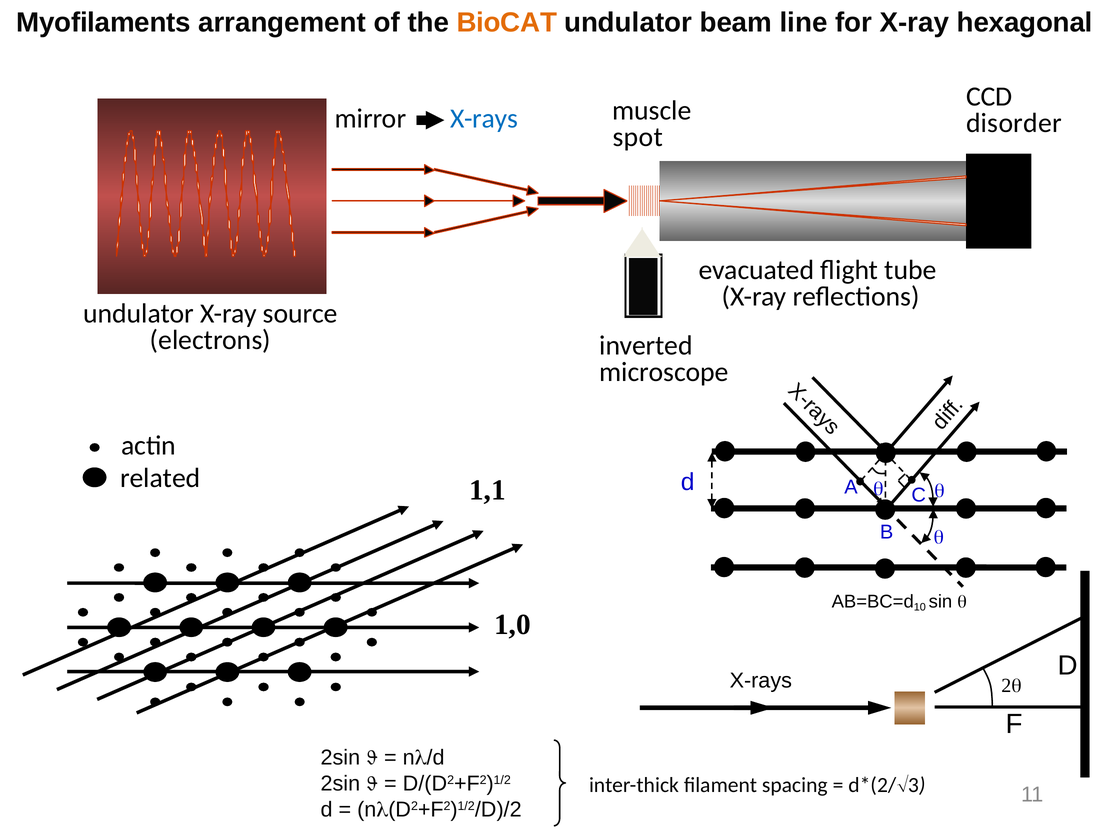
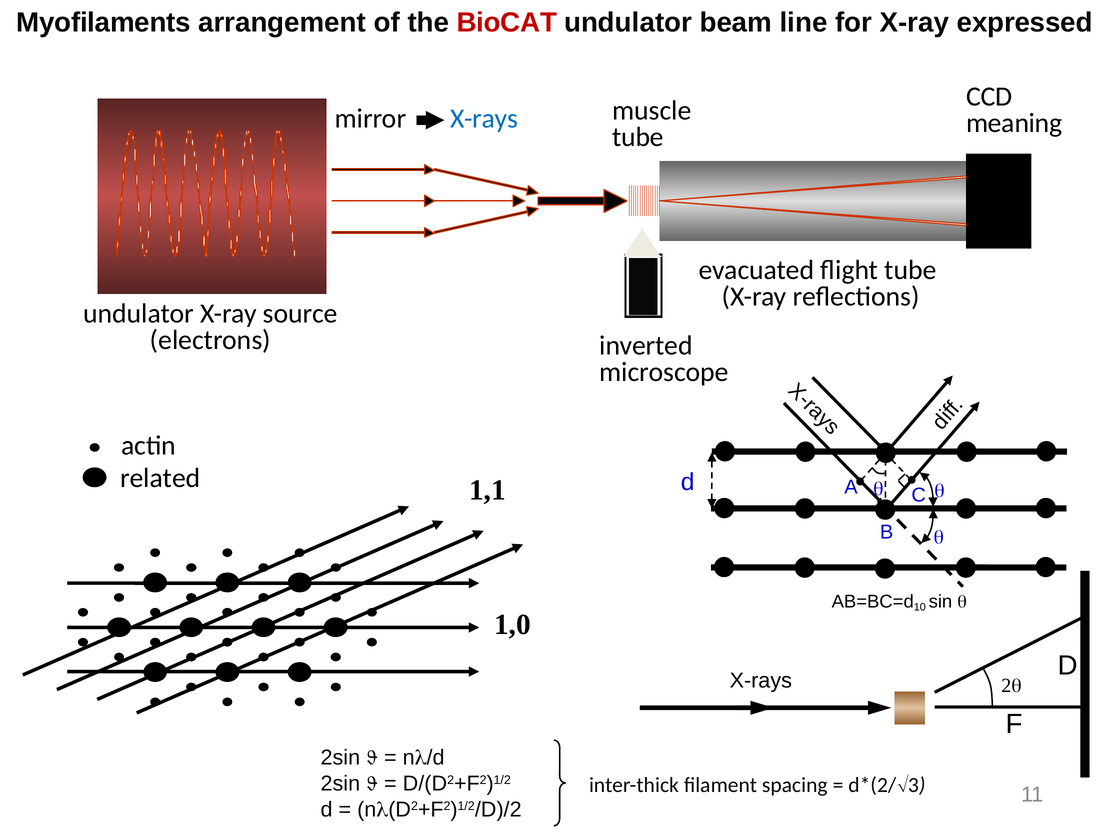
BioCAT colour: orange -> red
hexagonal: hexagonal -> expressed
disorder: disorder -> meaning
spot at (638, 137): spot -> tube
